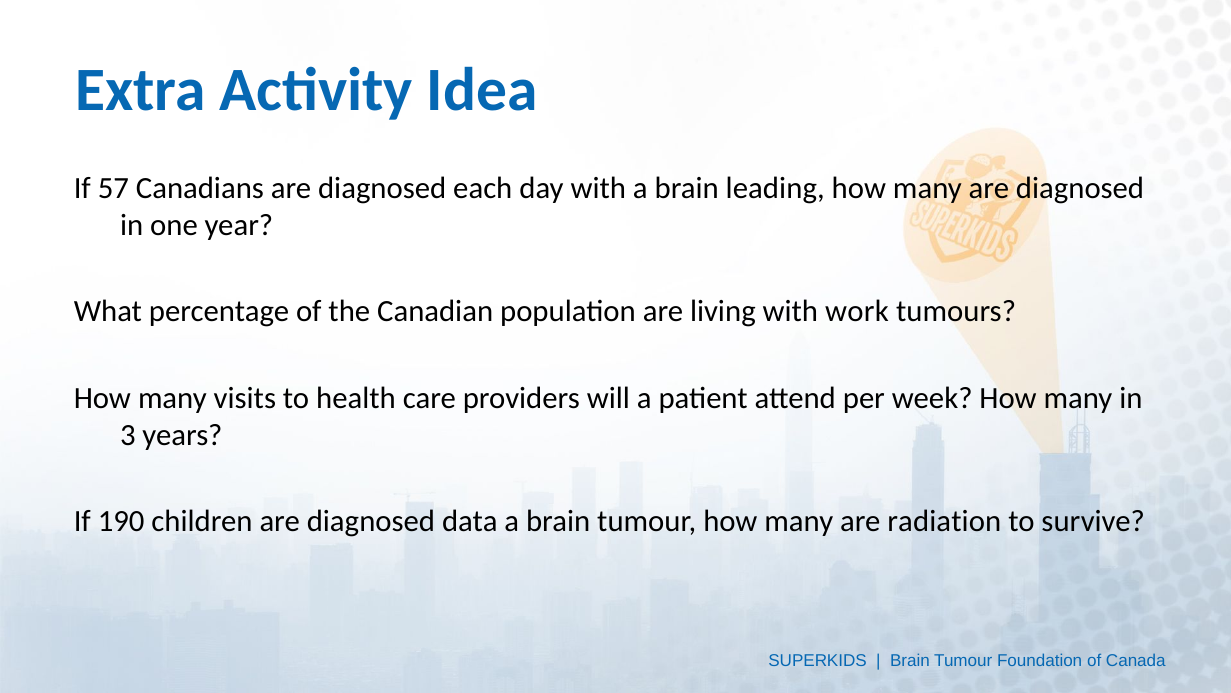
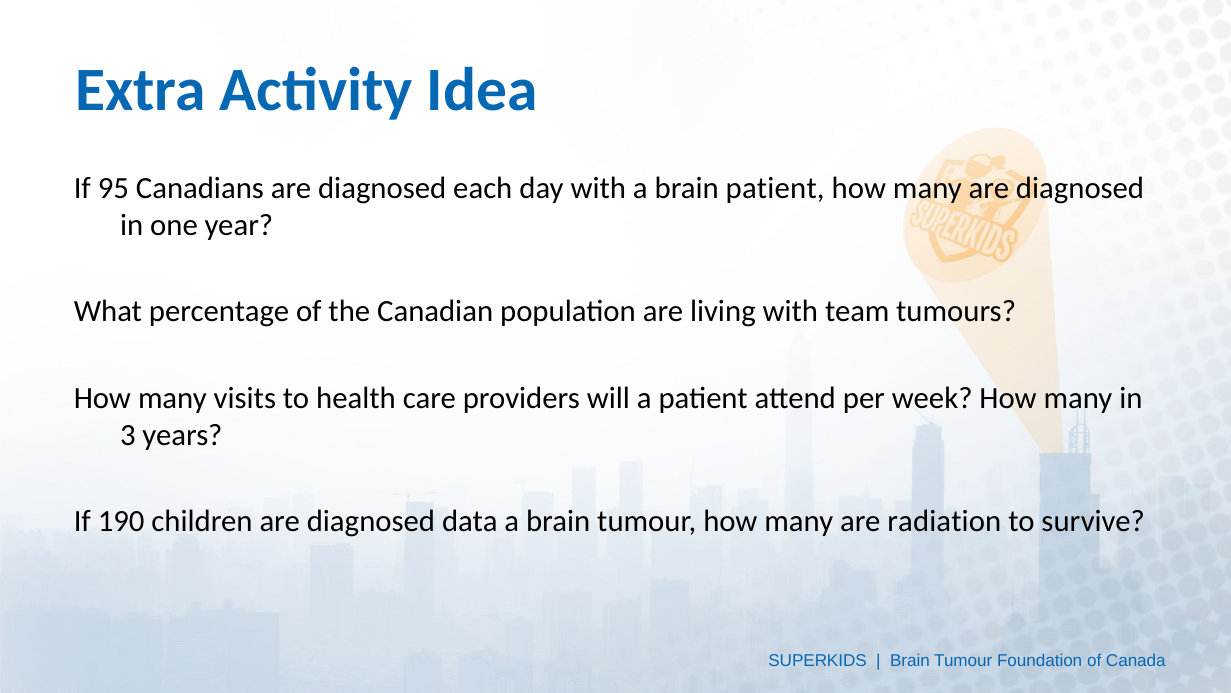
57: 57 -> 95
brain leading: leading -> patient
work: work -> team
